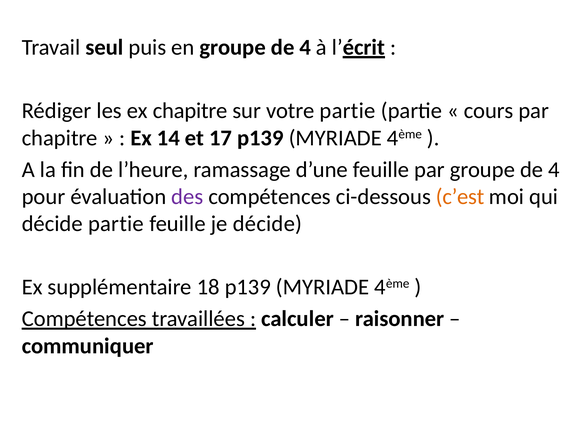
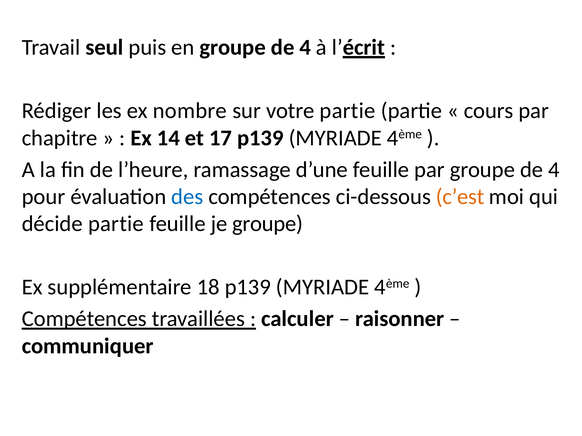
ex chapitre: chapitre -> nombre
des colour: purple -> blue
je décide: décide -> groupe
